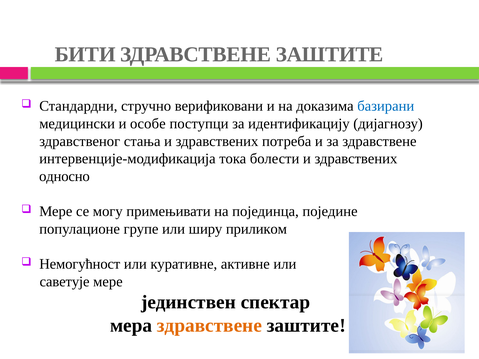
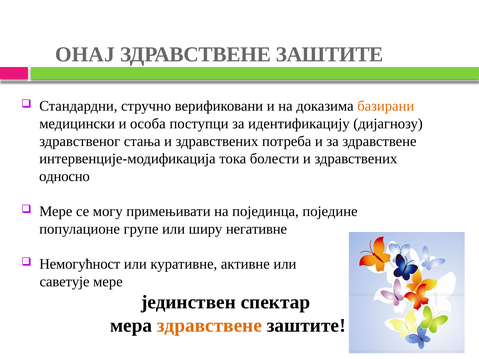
БИТИ: БИТИ -> ОНАЈ
базирани colour: blue -> orange
особе: особе -> oсоба
приликом: приликом -> негативне
